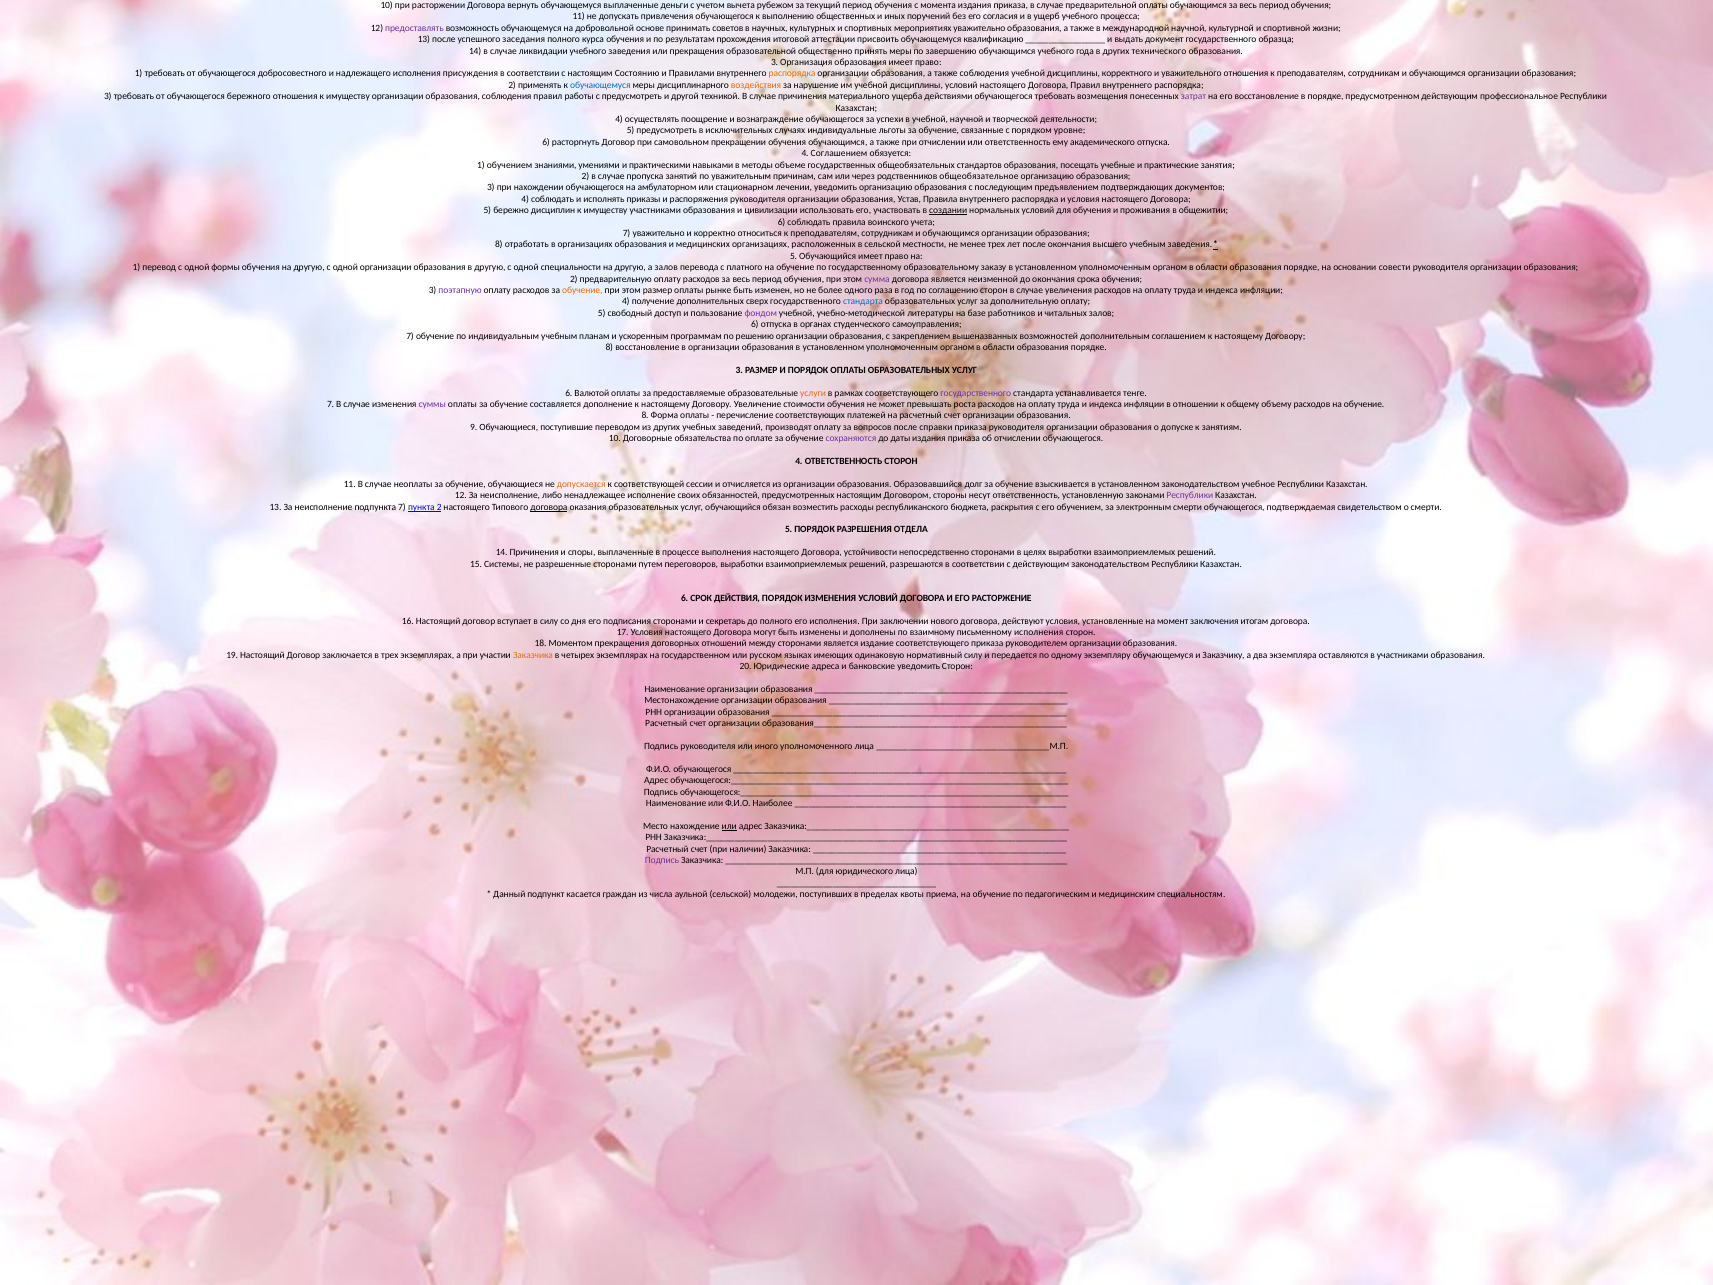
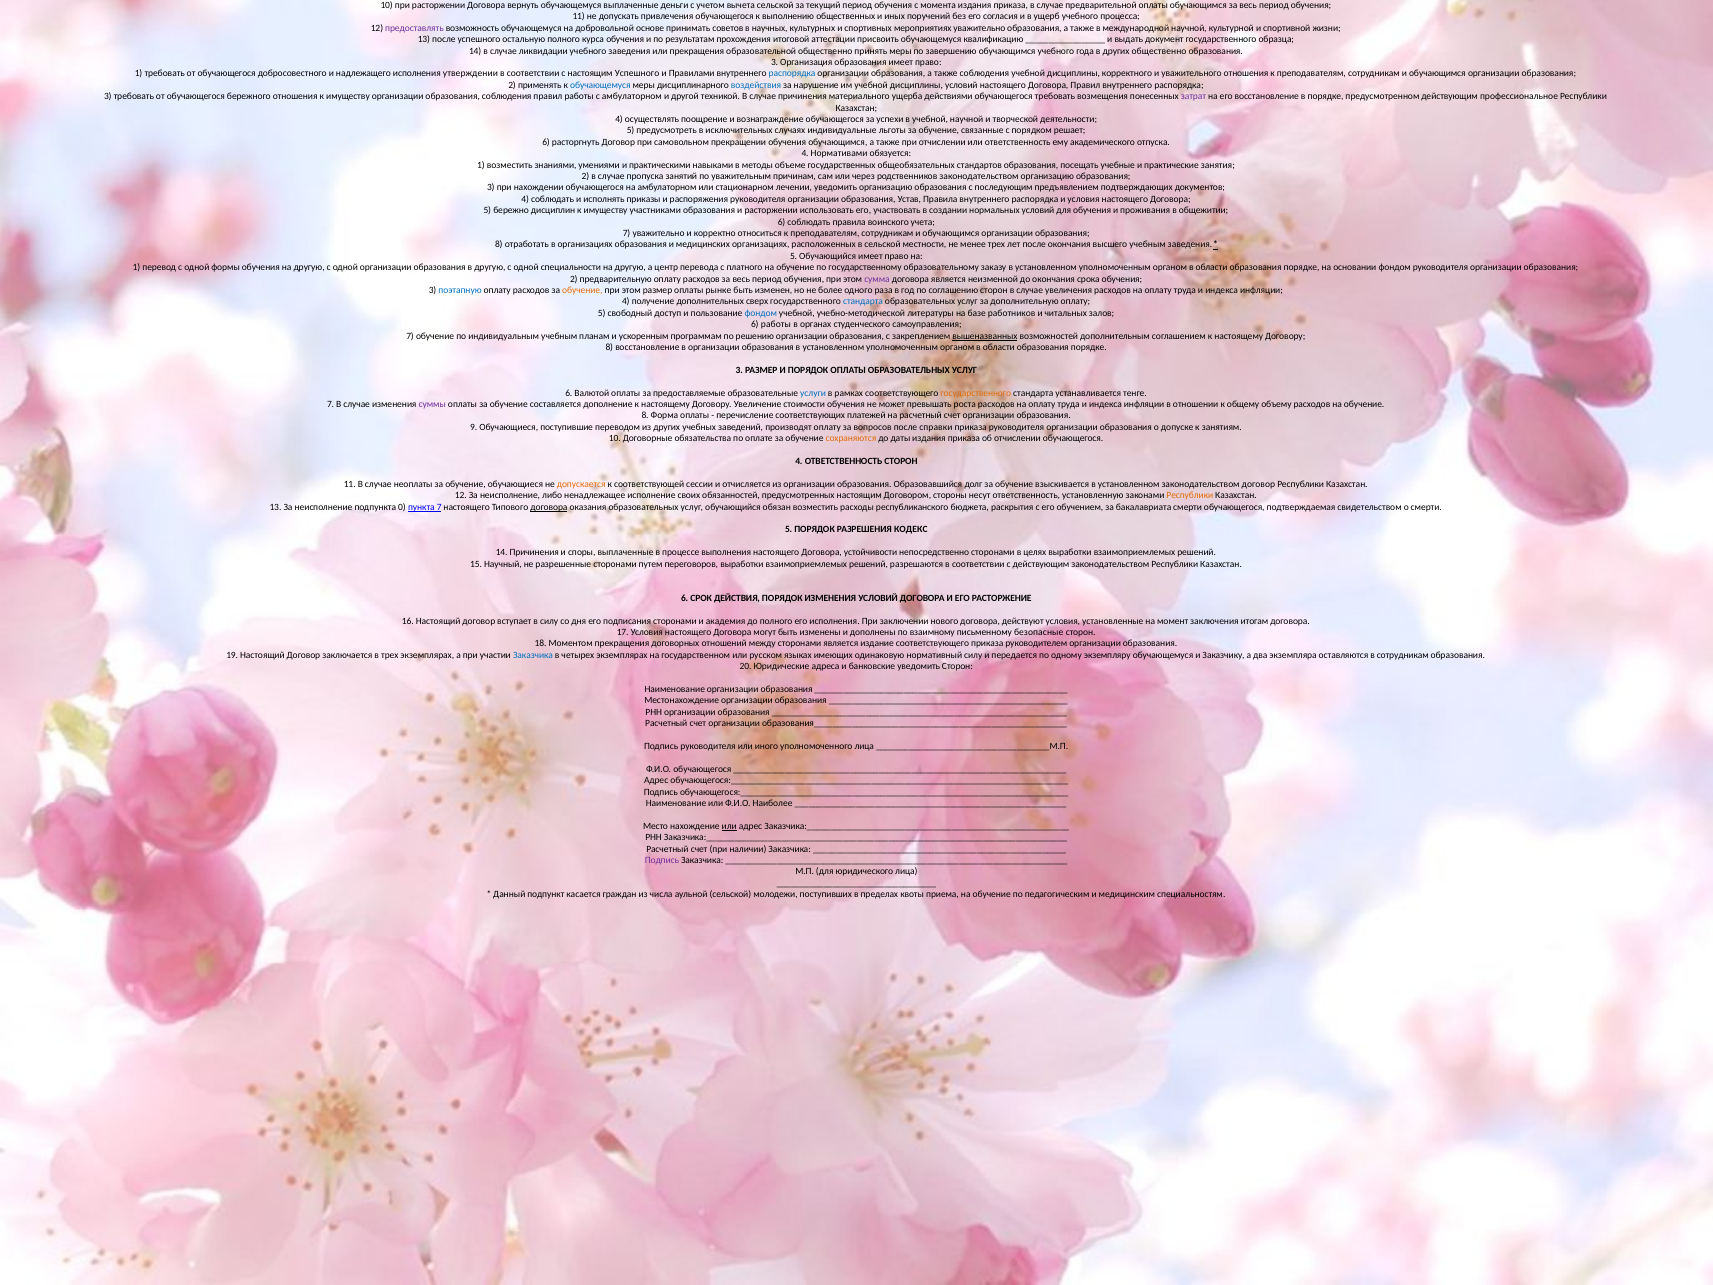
вычета рубежом: рубежом -> сельской
успешного заседания: заседания -> остальную
других технического: технического -> общественно
присуждения: присуждения -> утверждении
настоящим Состоянию: Состоянию -> Успешного
распорядка at (792, 74) colour: orange -> blue
воздействия colour: orange -> blue
с предусмотреть: предусмотреть -> амбулаторном
уровне: уровне -> решает
4 Соглашением: Соглашением -> Нормативами
1 обучением: обучением -> возместить
родственников общеобязательное: общеобязательное -> законодательством
и цивилизации: цивилизации -> расторжении
создании underline: present -> none
а залов: залов -> центр
основании совести: совести -> фондом
поэтапную colour: purple -> blue
фондом at (761, 313) colour: purple -> blue
6 отпуска: отпуска -> работы
вышеназванных underline: none -> present
услуги colour: orange -> blue
государственного at (976, 393) colour: purple -> orange
сохраняются colour: purple -> orange
законодательством учебное: учебное -> договор
Республики at (1190, 495) colour: purple -> orange
подпункта 7: 7 -> 0
пункта 2: 2 -> 7
электронным: электронным -> бакалавриата
ОТДЕЛА: ОТДЕЛА -> КОДЕКС
Системы: Системы -> Научный
секретарь: секретарь -> академия
письменному исполнения: исполнения -> безопасные
Заказчика at (533, 655) colour: orange -> blue
в участниками: участниками -> сотрудникам
